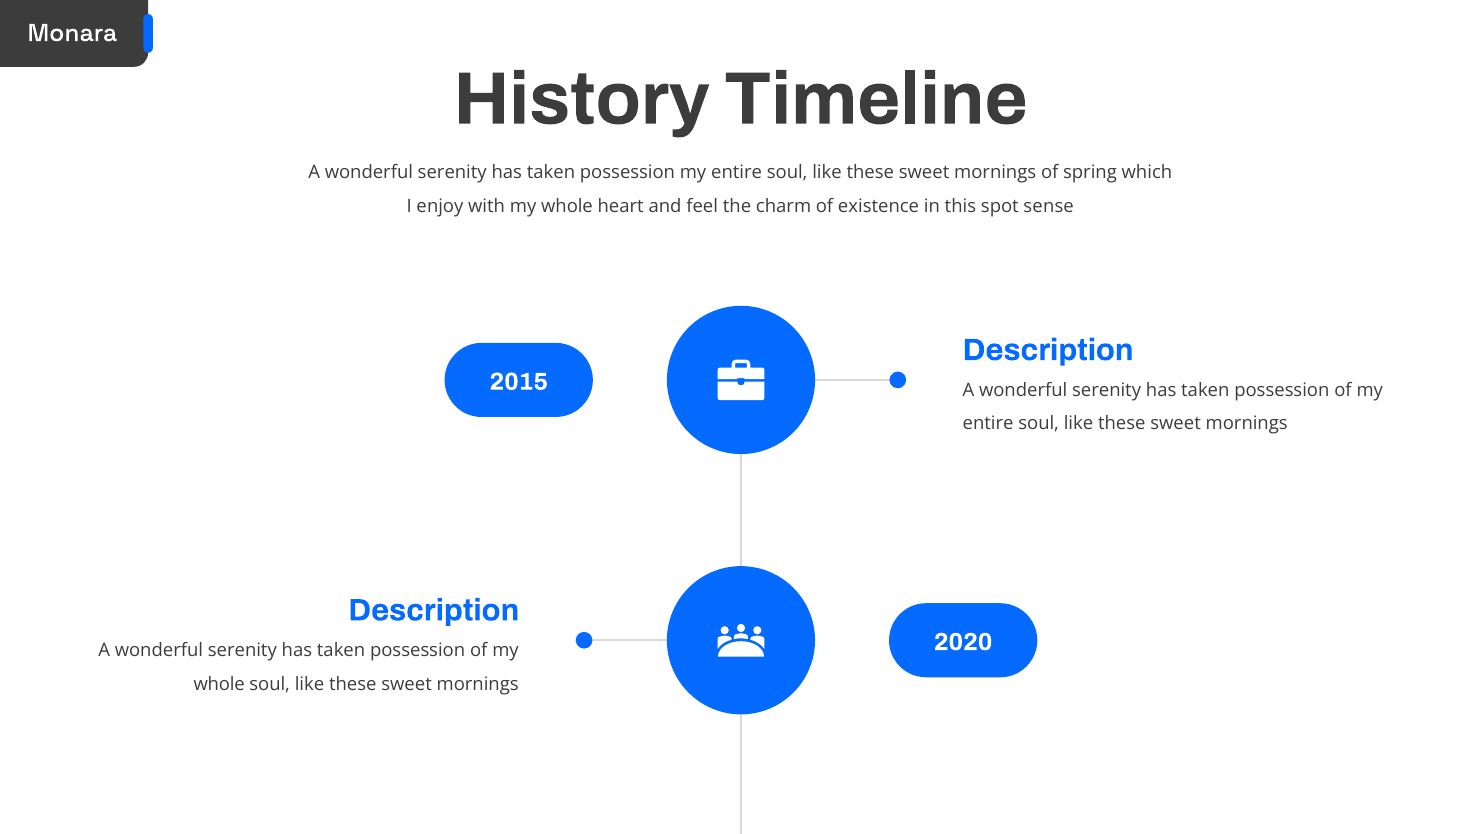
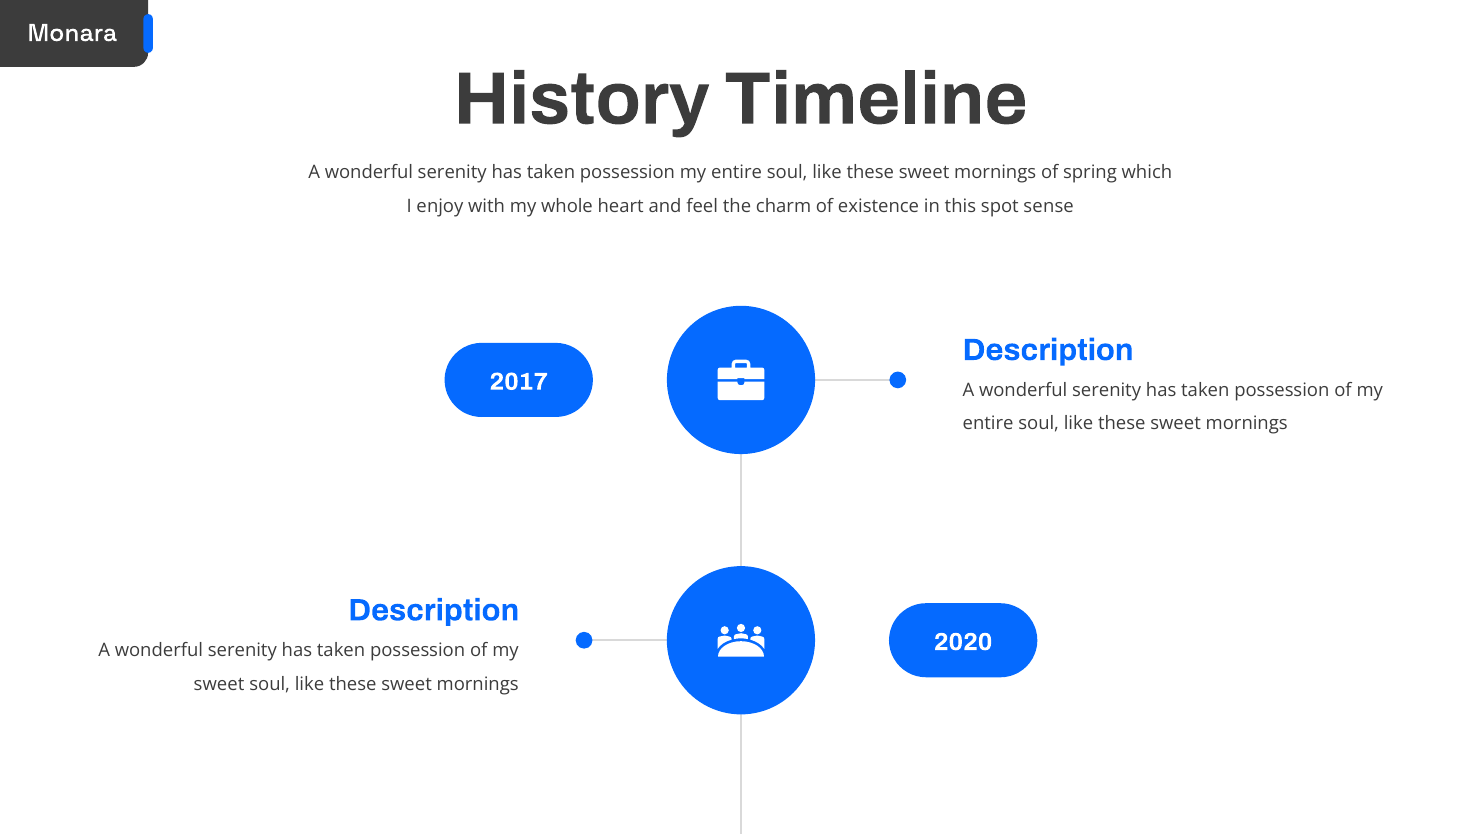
2015: 2015 -> 2017
whole at (219, 684): whole -> sweet
